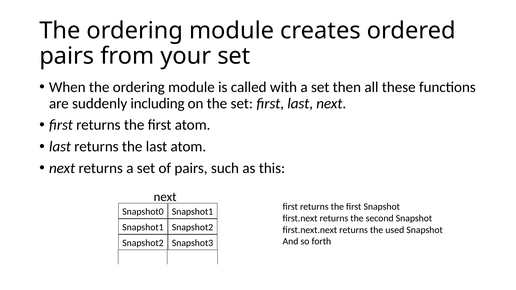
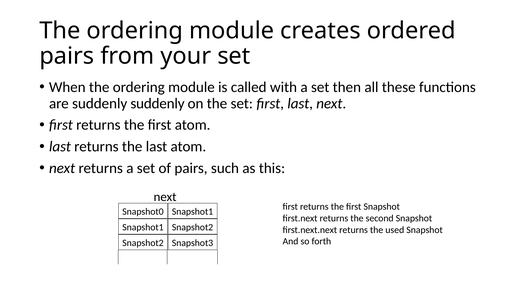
suddenly including: including -> suddenly
